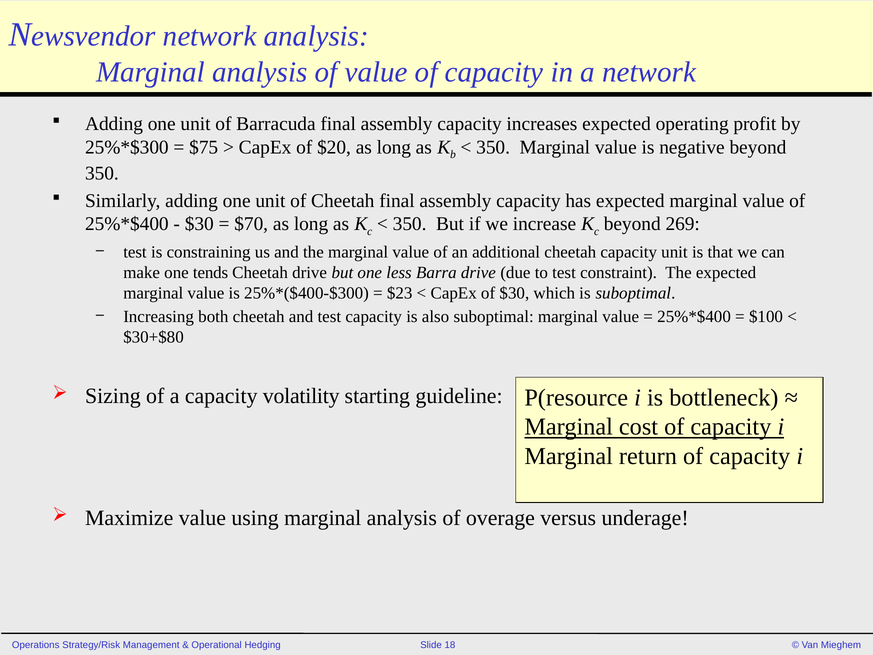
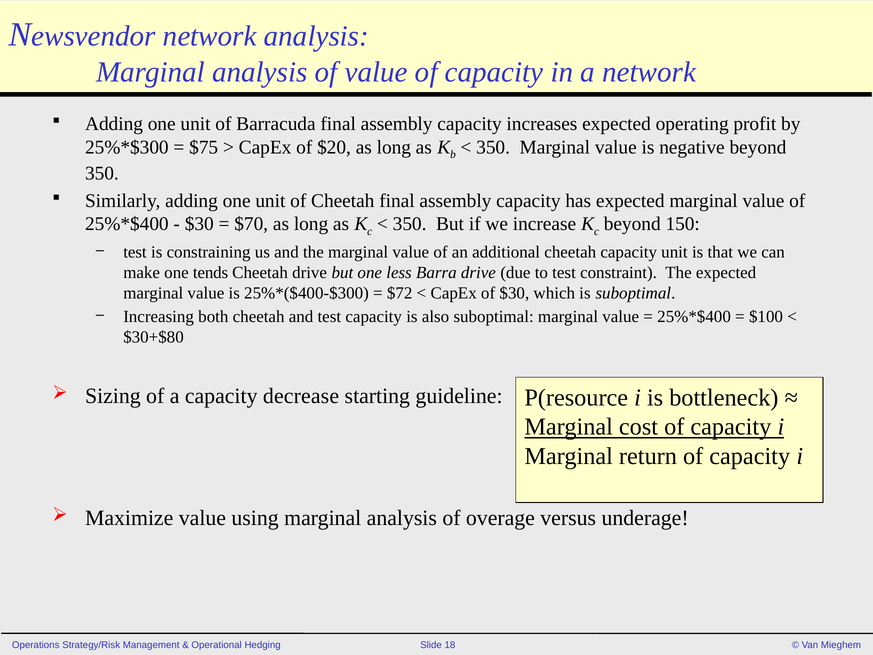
269: 269 -> 150
$23: $23 -> $72
volatility: volatility -> decrease
